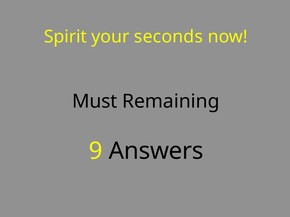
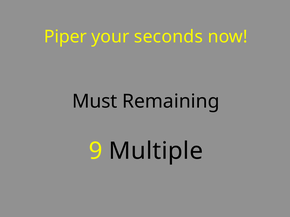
Spirit: Spirit -> Piper
Answers: Answers -> Multiple
